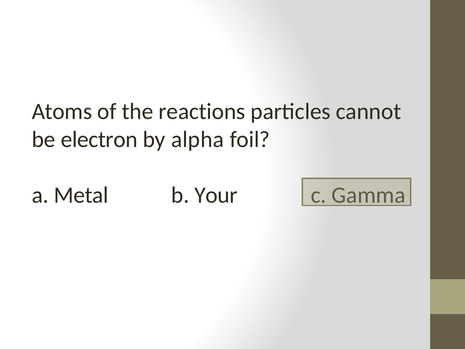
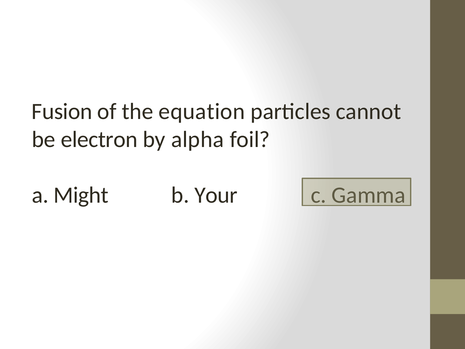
Atoms: Atoms -> Fusion
reactions: reactions -> equation
Metal: Metal -> Might
